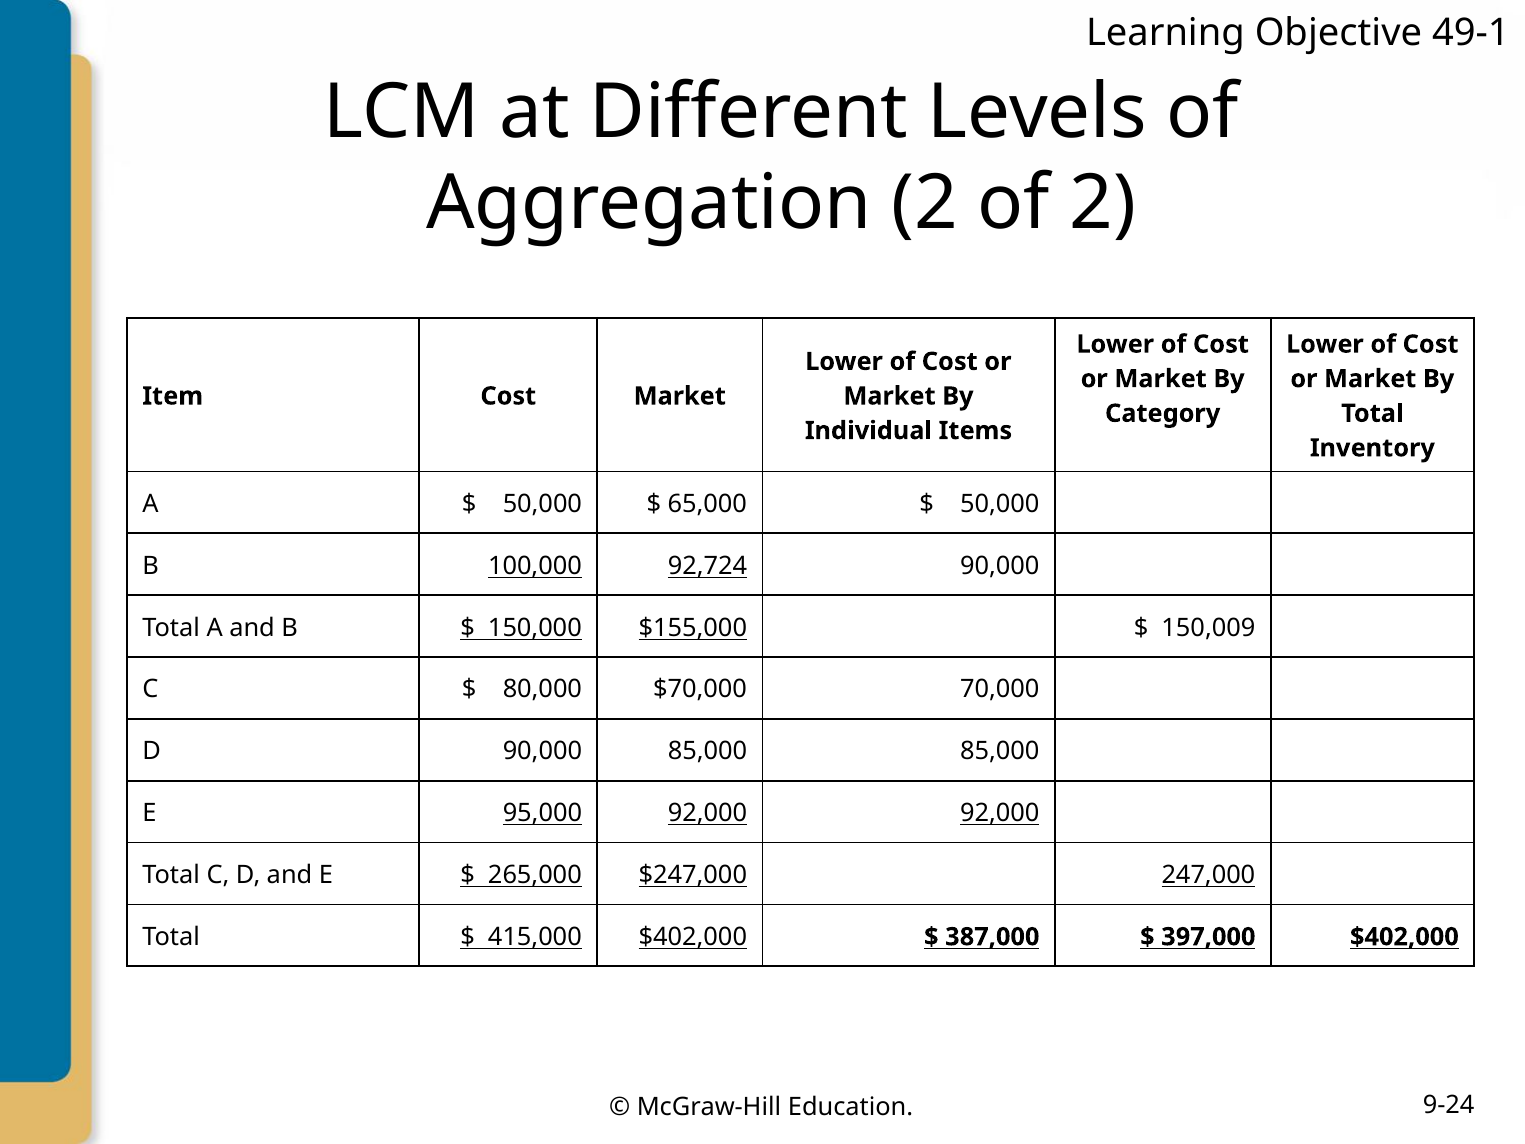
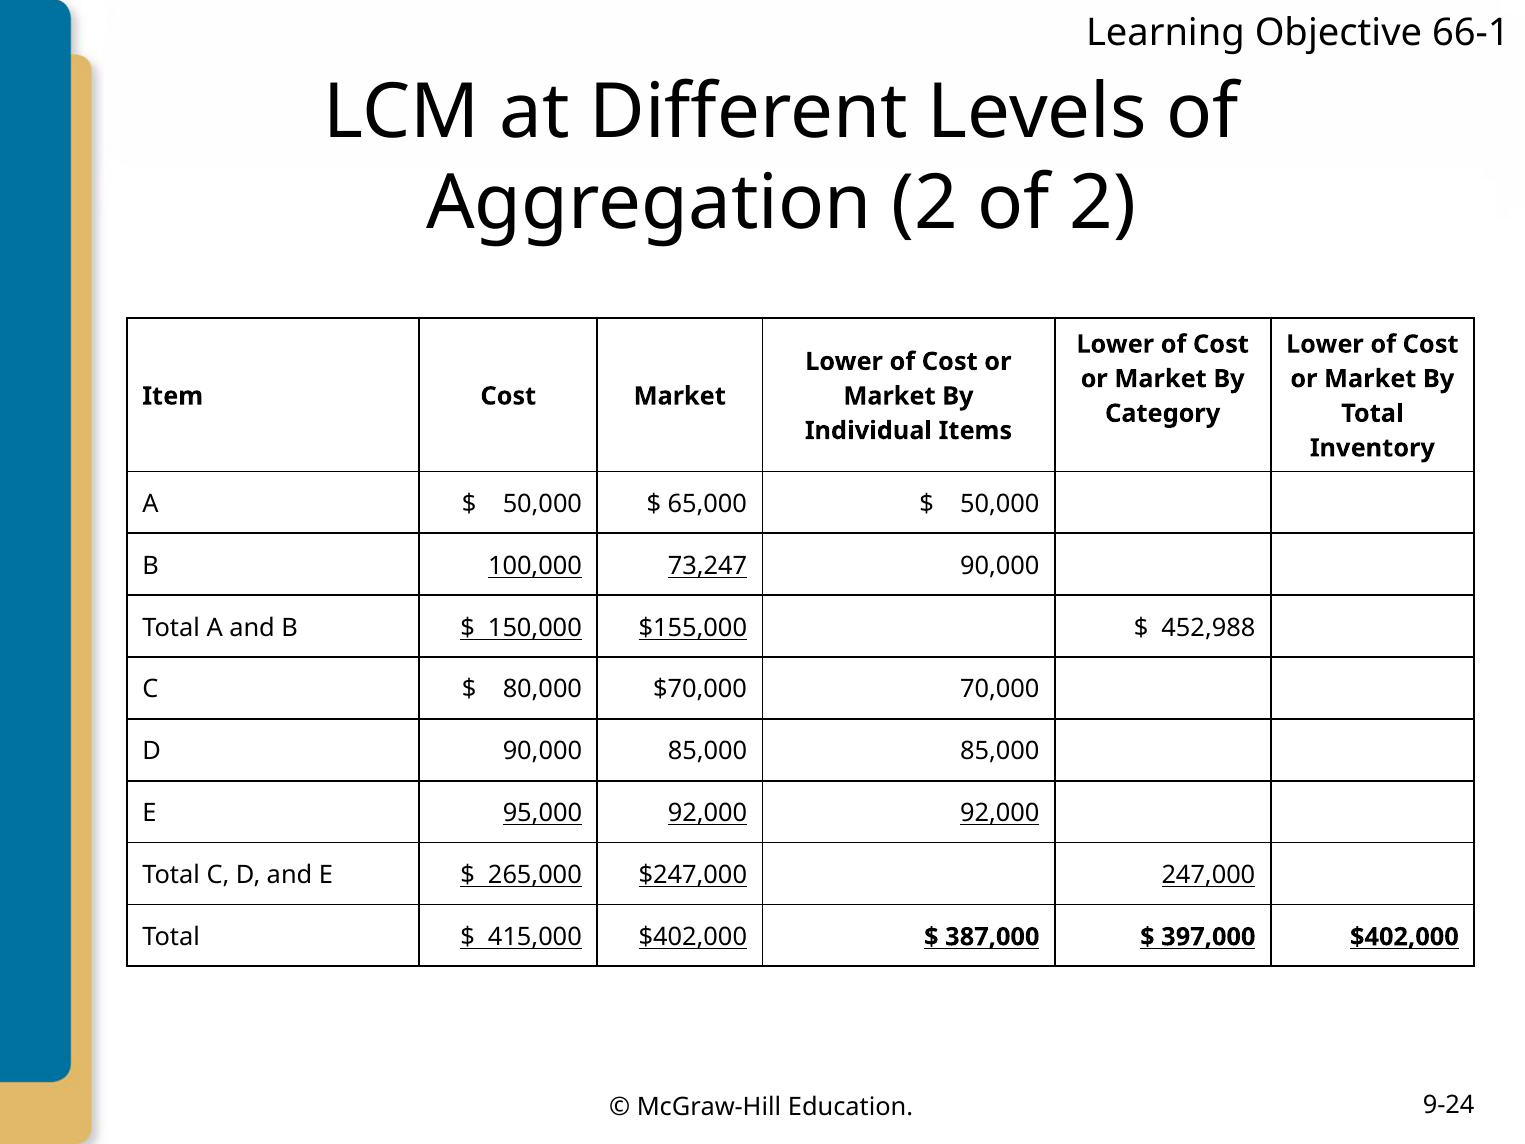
49-1: 49-1 -> 66-1
92,724: 92,724 -> 73,247
150,009: 150,009 -> 452,988
